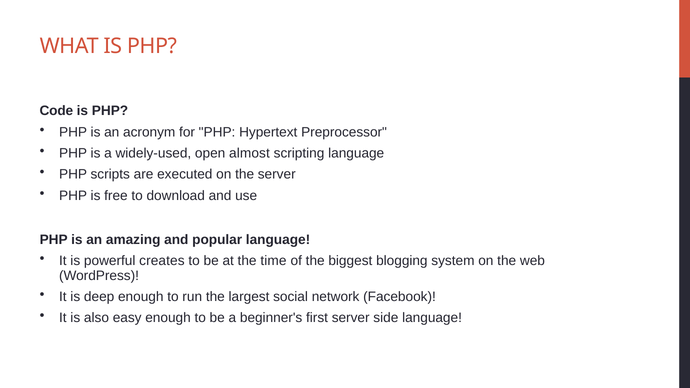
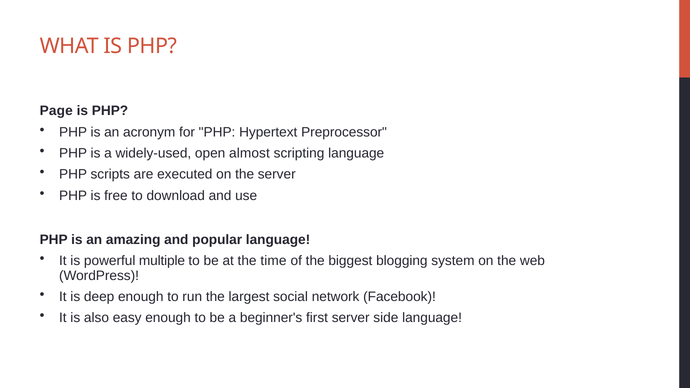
Code: Code -> Page
creates: creates -> multiple
